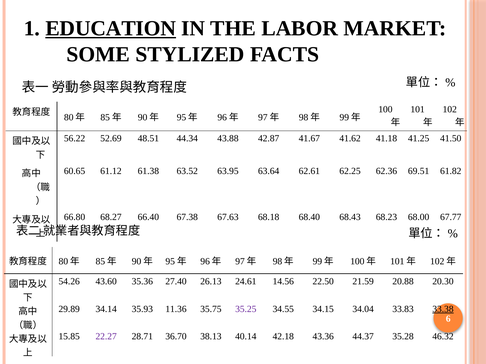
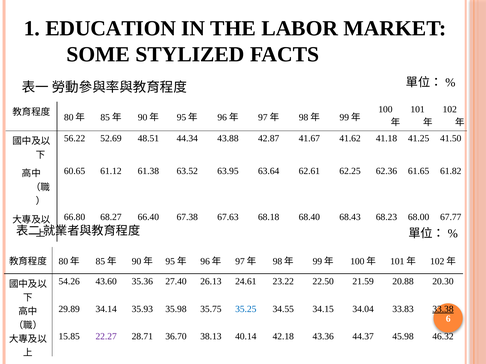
EDUCATION underline: present -> none
69.51: 69.51 -> 61.65
14.56: 14.56 -> 23.22
11.36: 11.36 -> 35.98
35.25 colour: purple -> blue
35.28: 35.28 -> 45.98
